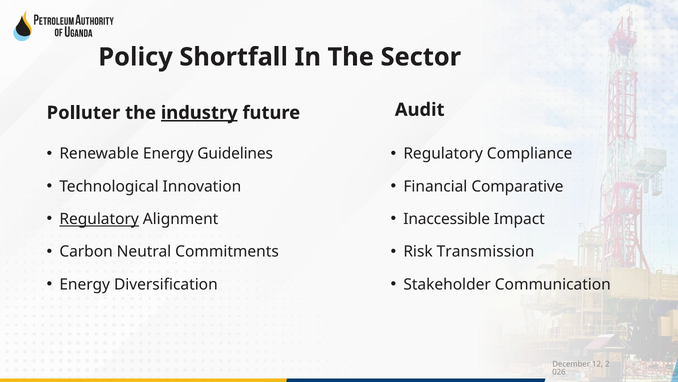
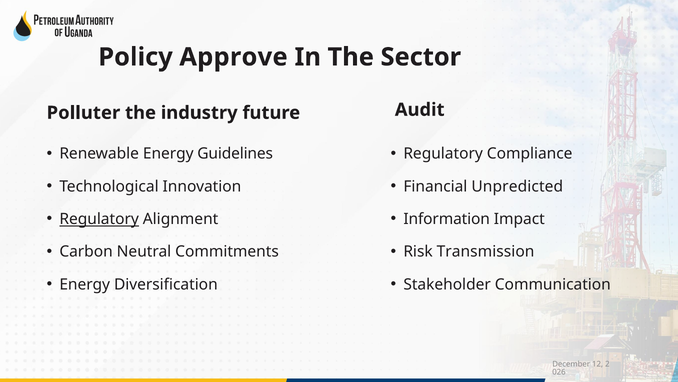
Shortfall: Shortfall -> Approve
industry underline: present -> none
Comparative: Comparative -> Unpredicted
Inaccessible: Inaccessible -> Information
